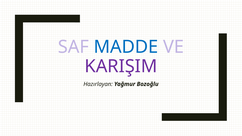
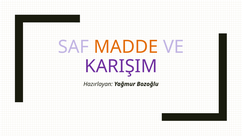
MADDE colour: blue -> orange
